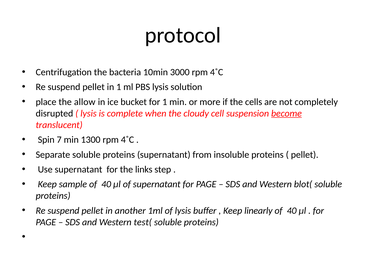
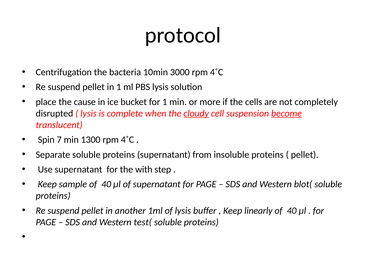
allow: allow -> cause
cloudy underline: none -> present
links: links -> with
